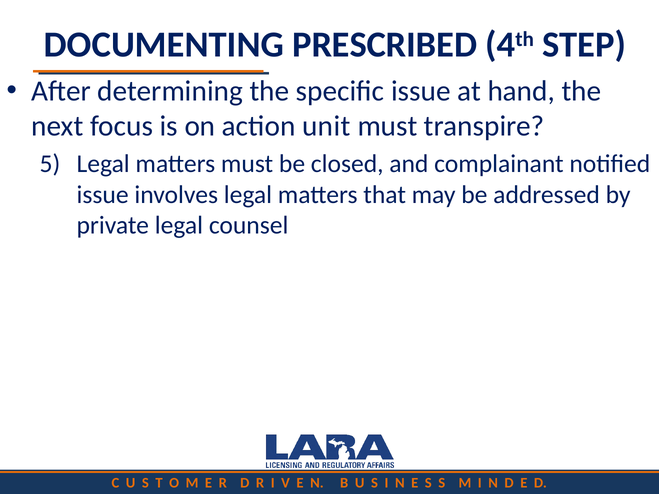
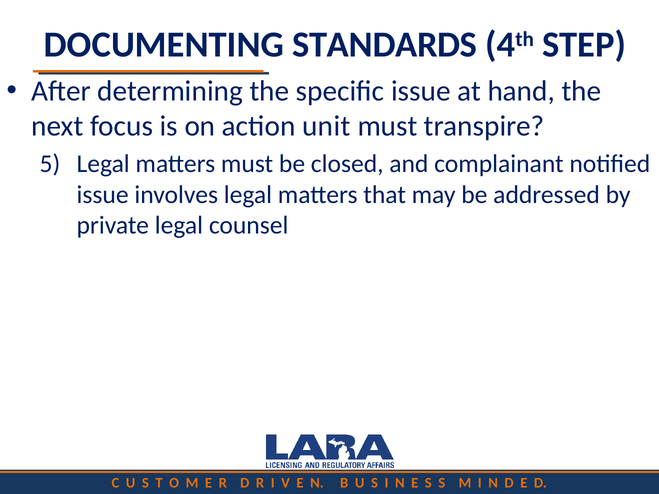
PRESCRIBED: PRESCRIBED -> STANDARDS
